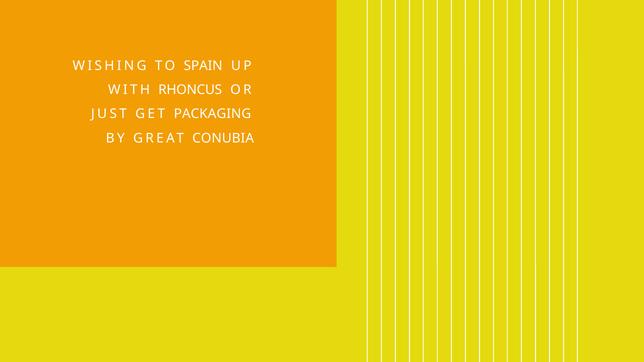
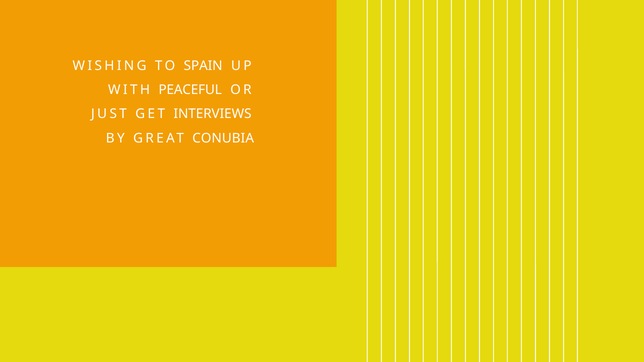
RHONCUS: RHONCUS -> PEACEFUL
PACKAGING: PACKAGING -> INTERVIEWS
